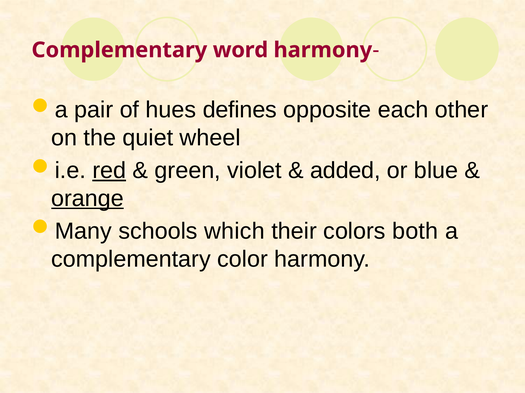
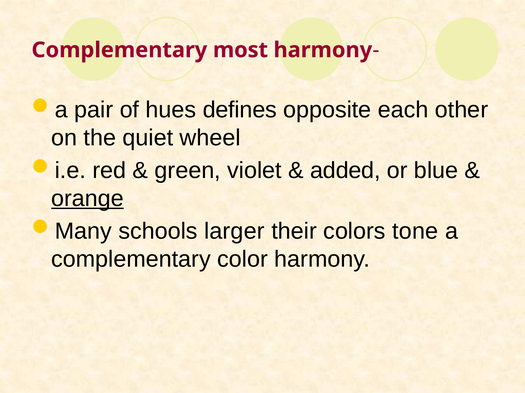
word: word -> most
red underline: present -> none
which: which -> larger
both: both -> tone
